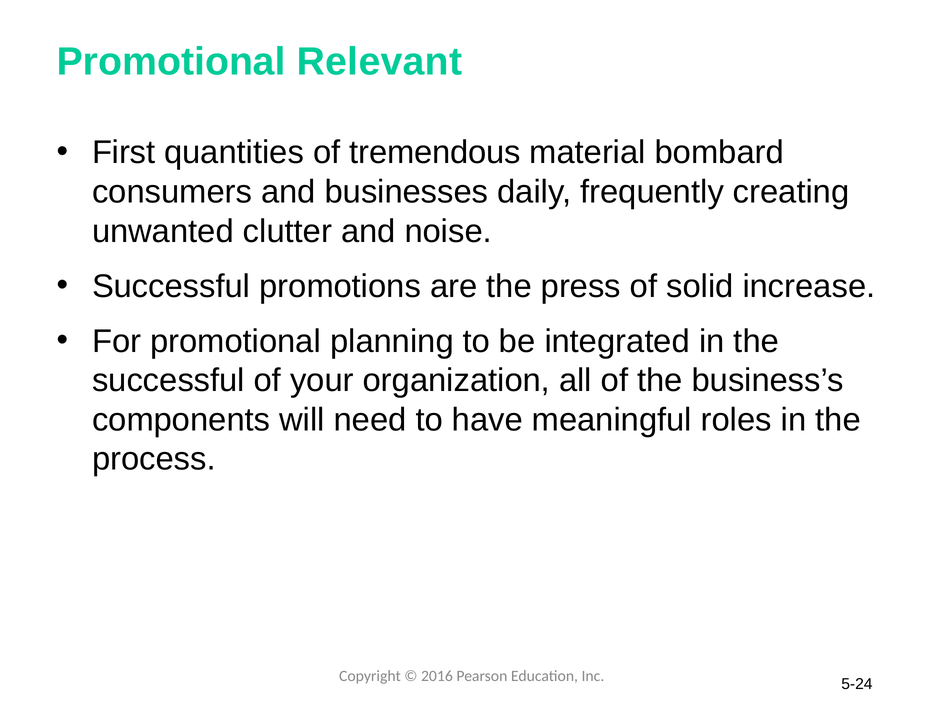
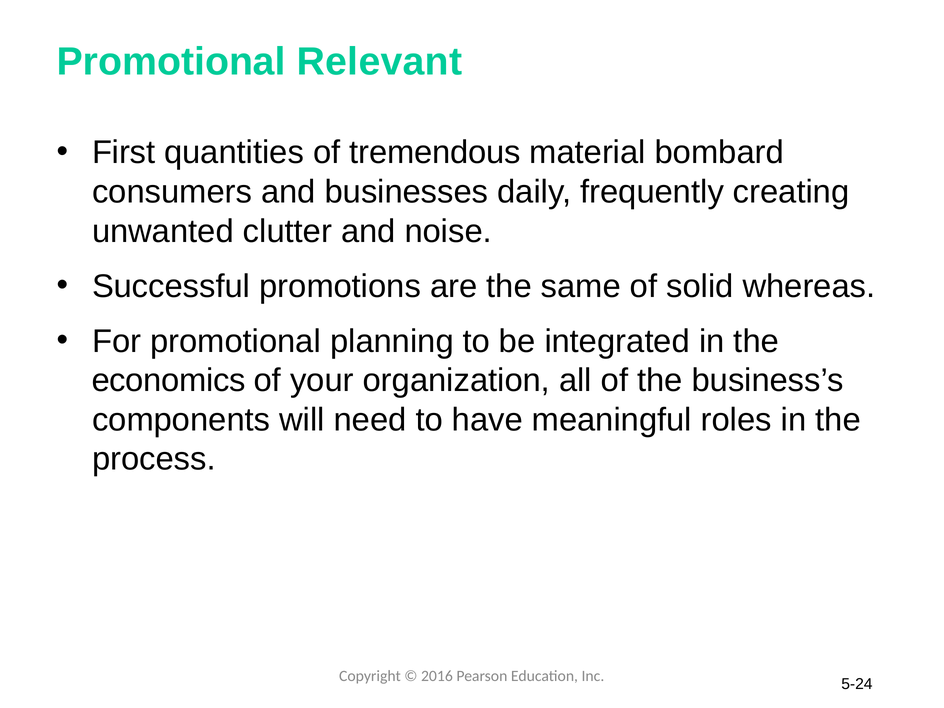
press: press -> same
increase: increase -> whereas
successful at (168, 381): successful -> economics
